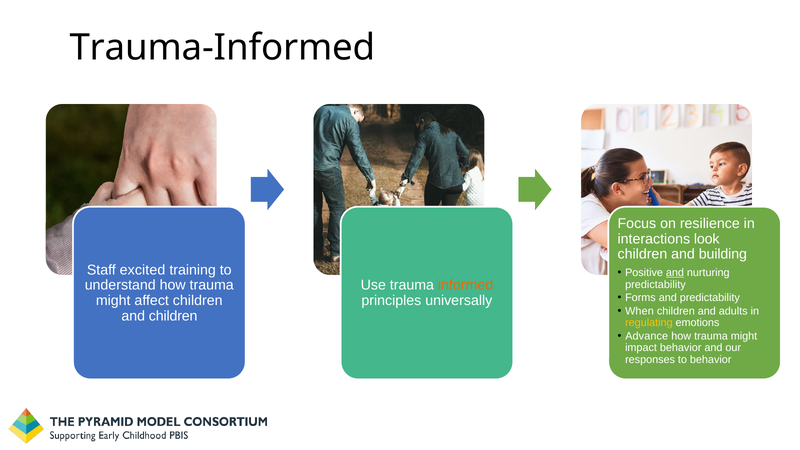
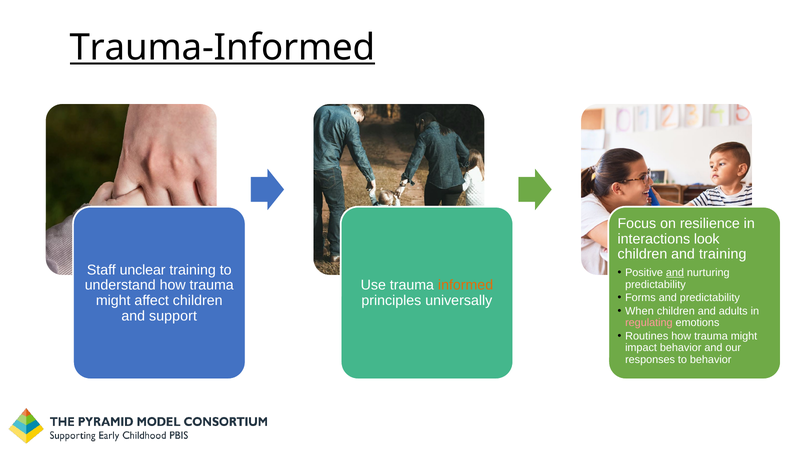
Trauma-Informed underline: none -> present
and building: building -> training
excited: excited -> unclear
and children: children -> support
regulating colour: yellow -> pink
Advance: Advance -> Routines
